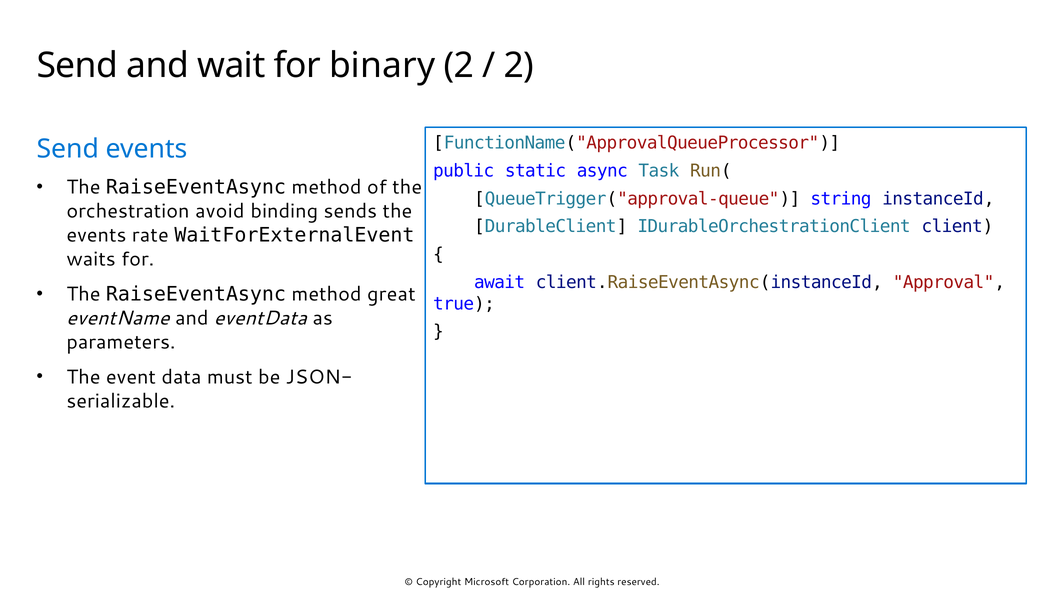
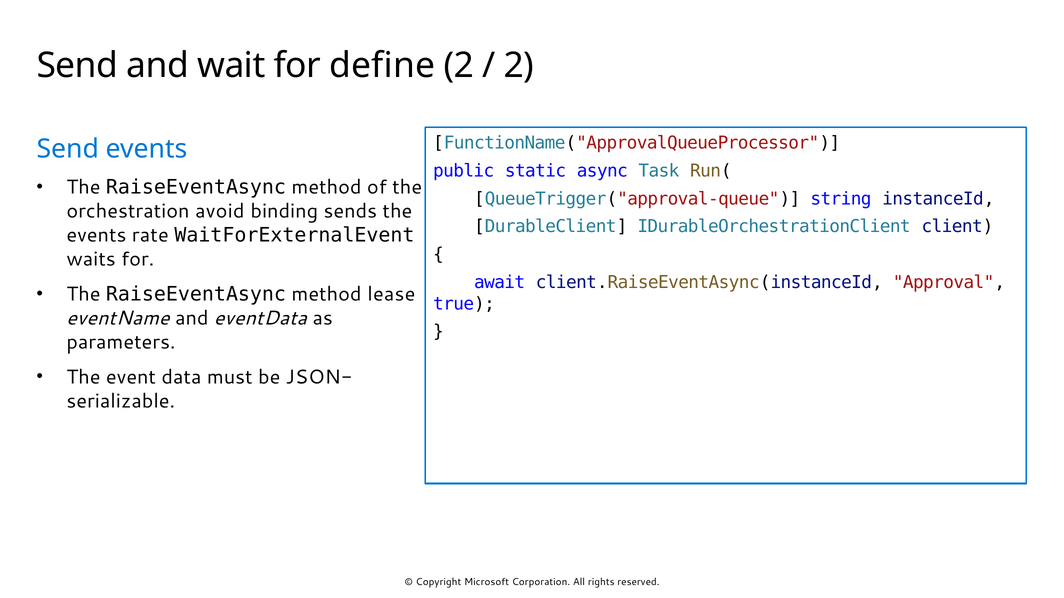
binary: binary -> define
great: great -> lease
